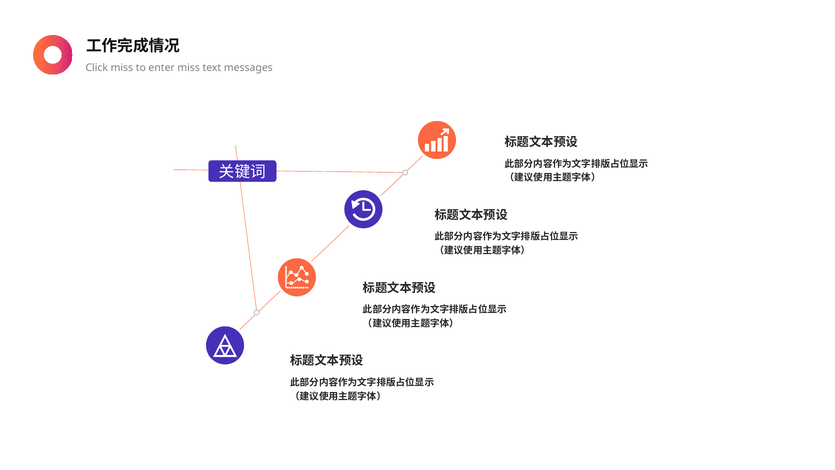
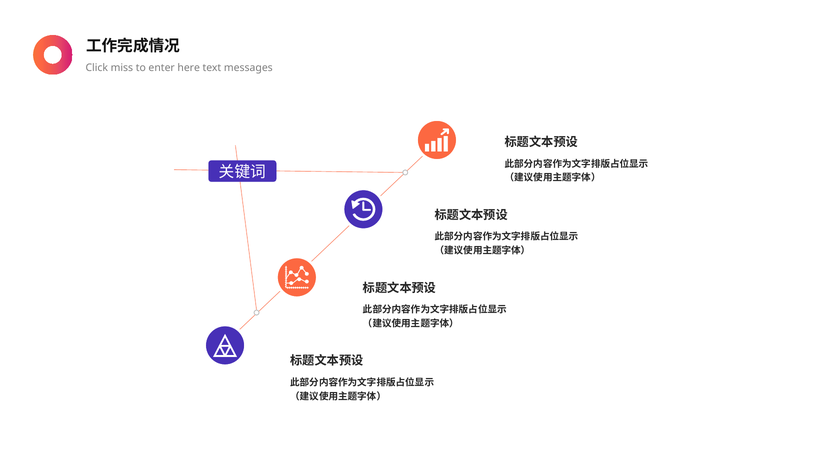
enter miss: miss -> here
